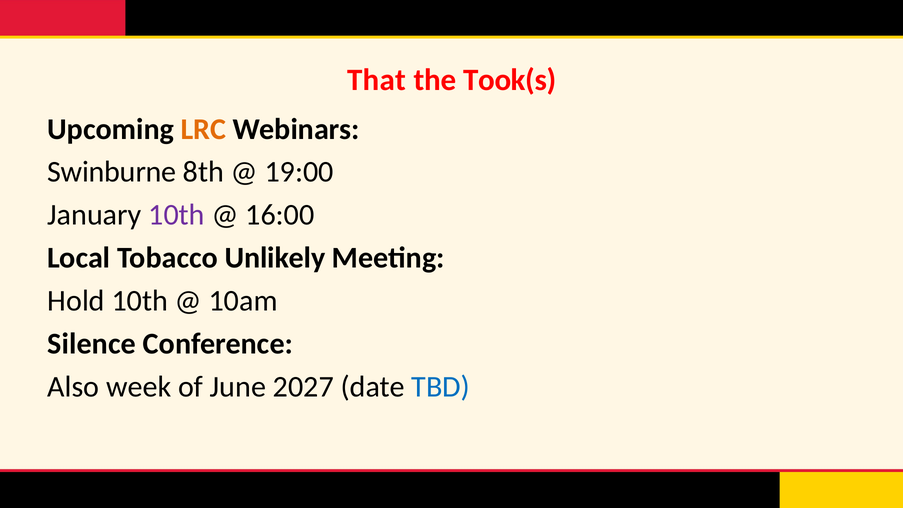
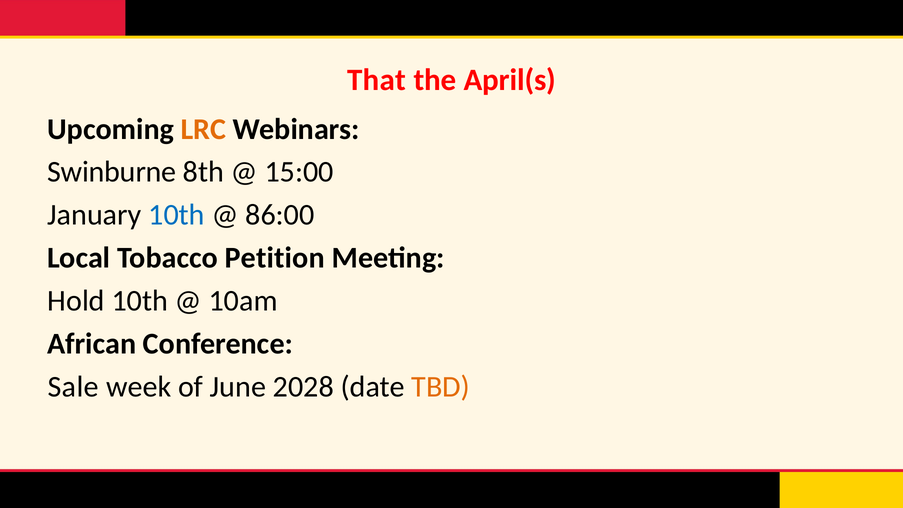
Took(s: Took(s -> April(s
19:00: 19:00 -> 15:00
10th at (177, 215) colour: purple -> blue
16:00: 16:00 -> 86:00
Unlikely: Unlikely -> Petition
Silence: Silence -> African
Also: Also -> Sale
2027: 2027 -> 2028
TBD colour: blue -> orange
